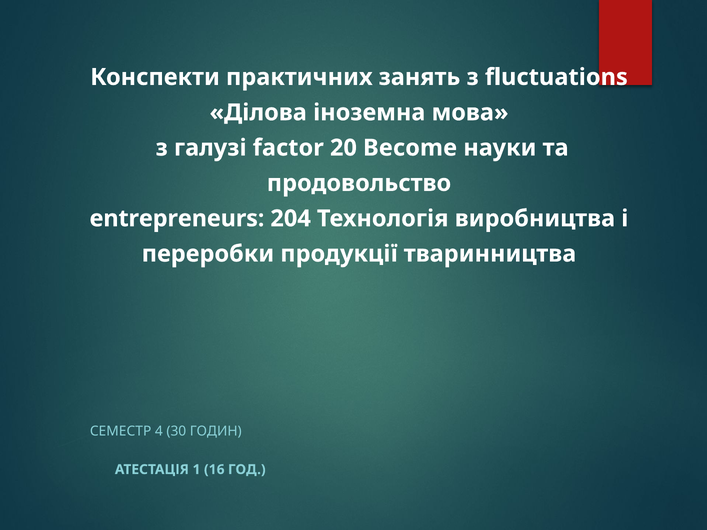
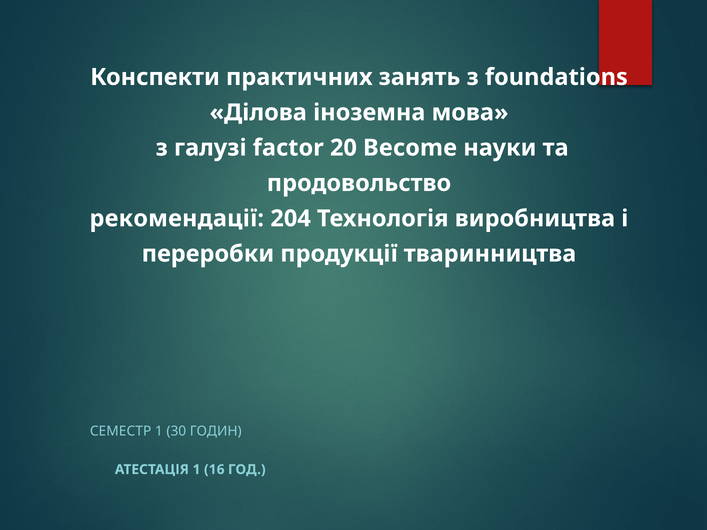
fluctuations: fluctuations -> foundations
entrepreneurs: entrepreneurs -> рекомендації
СЕМЕСТР 4: 4 -> 1
